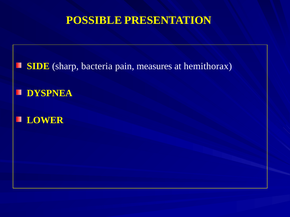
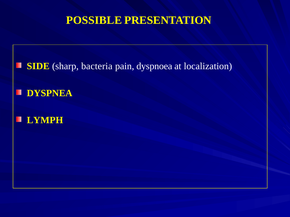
measures: measures -> dyspnoea
hemithorax: hemithorax -> localization
LOWER: LOWER -> LYMPH
